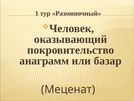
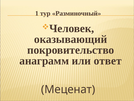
базар: базар -> ответ
